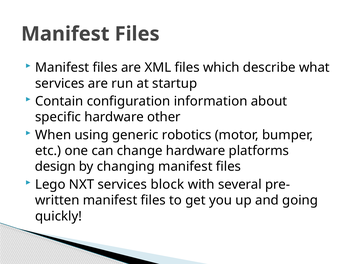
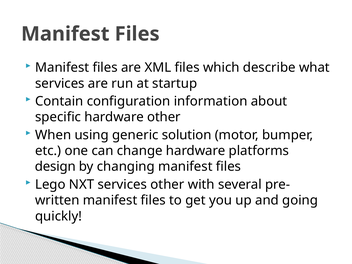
robotics: robotics -> solution
services block: block -> other
